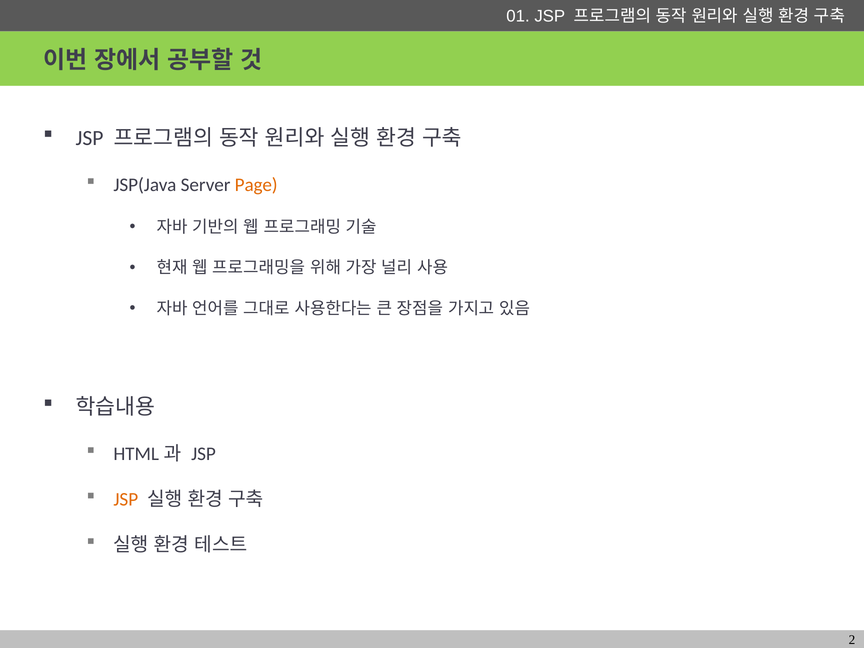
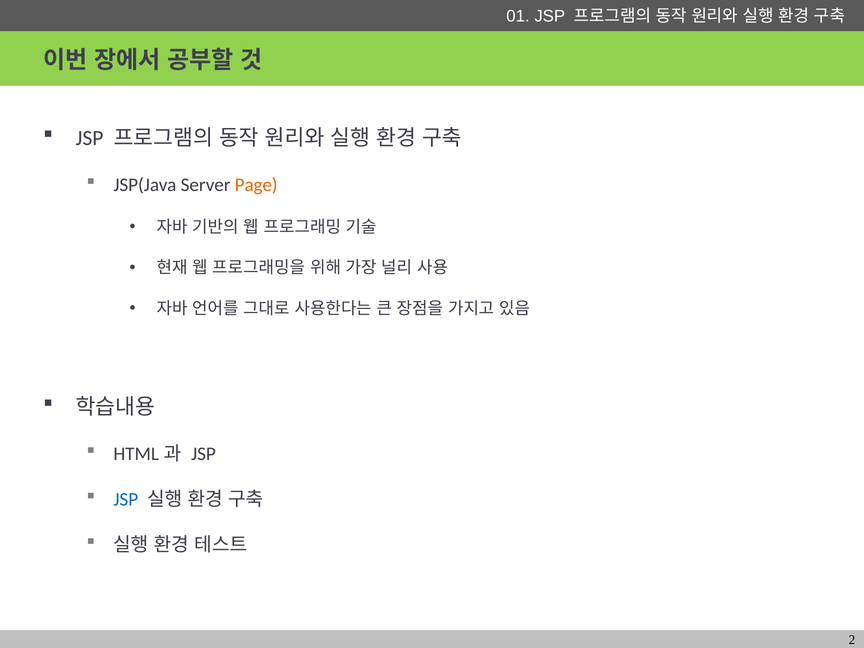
JSP at (126, 499) colour: orange -> blue
